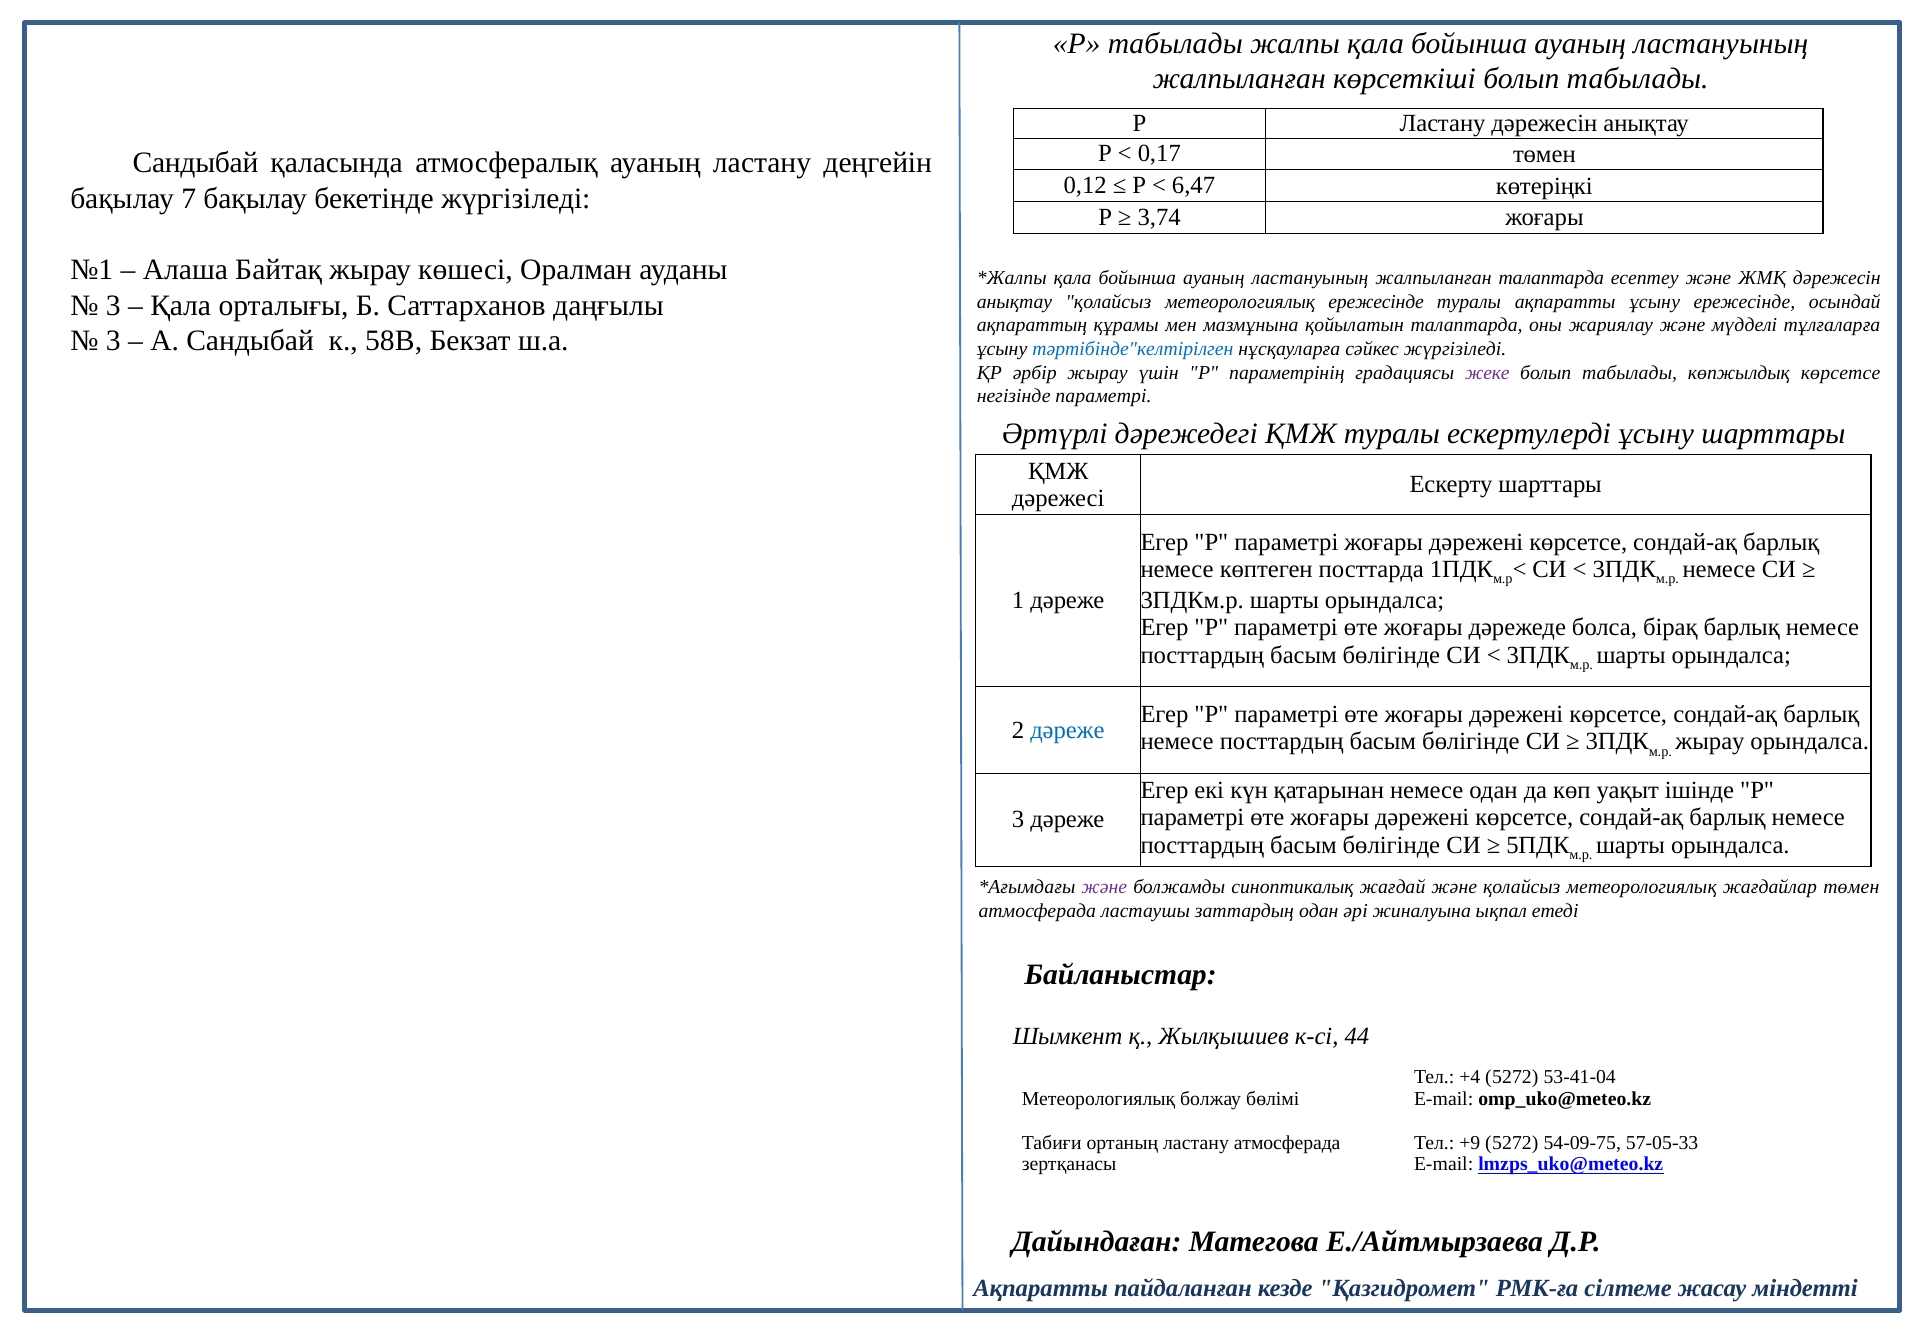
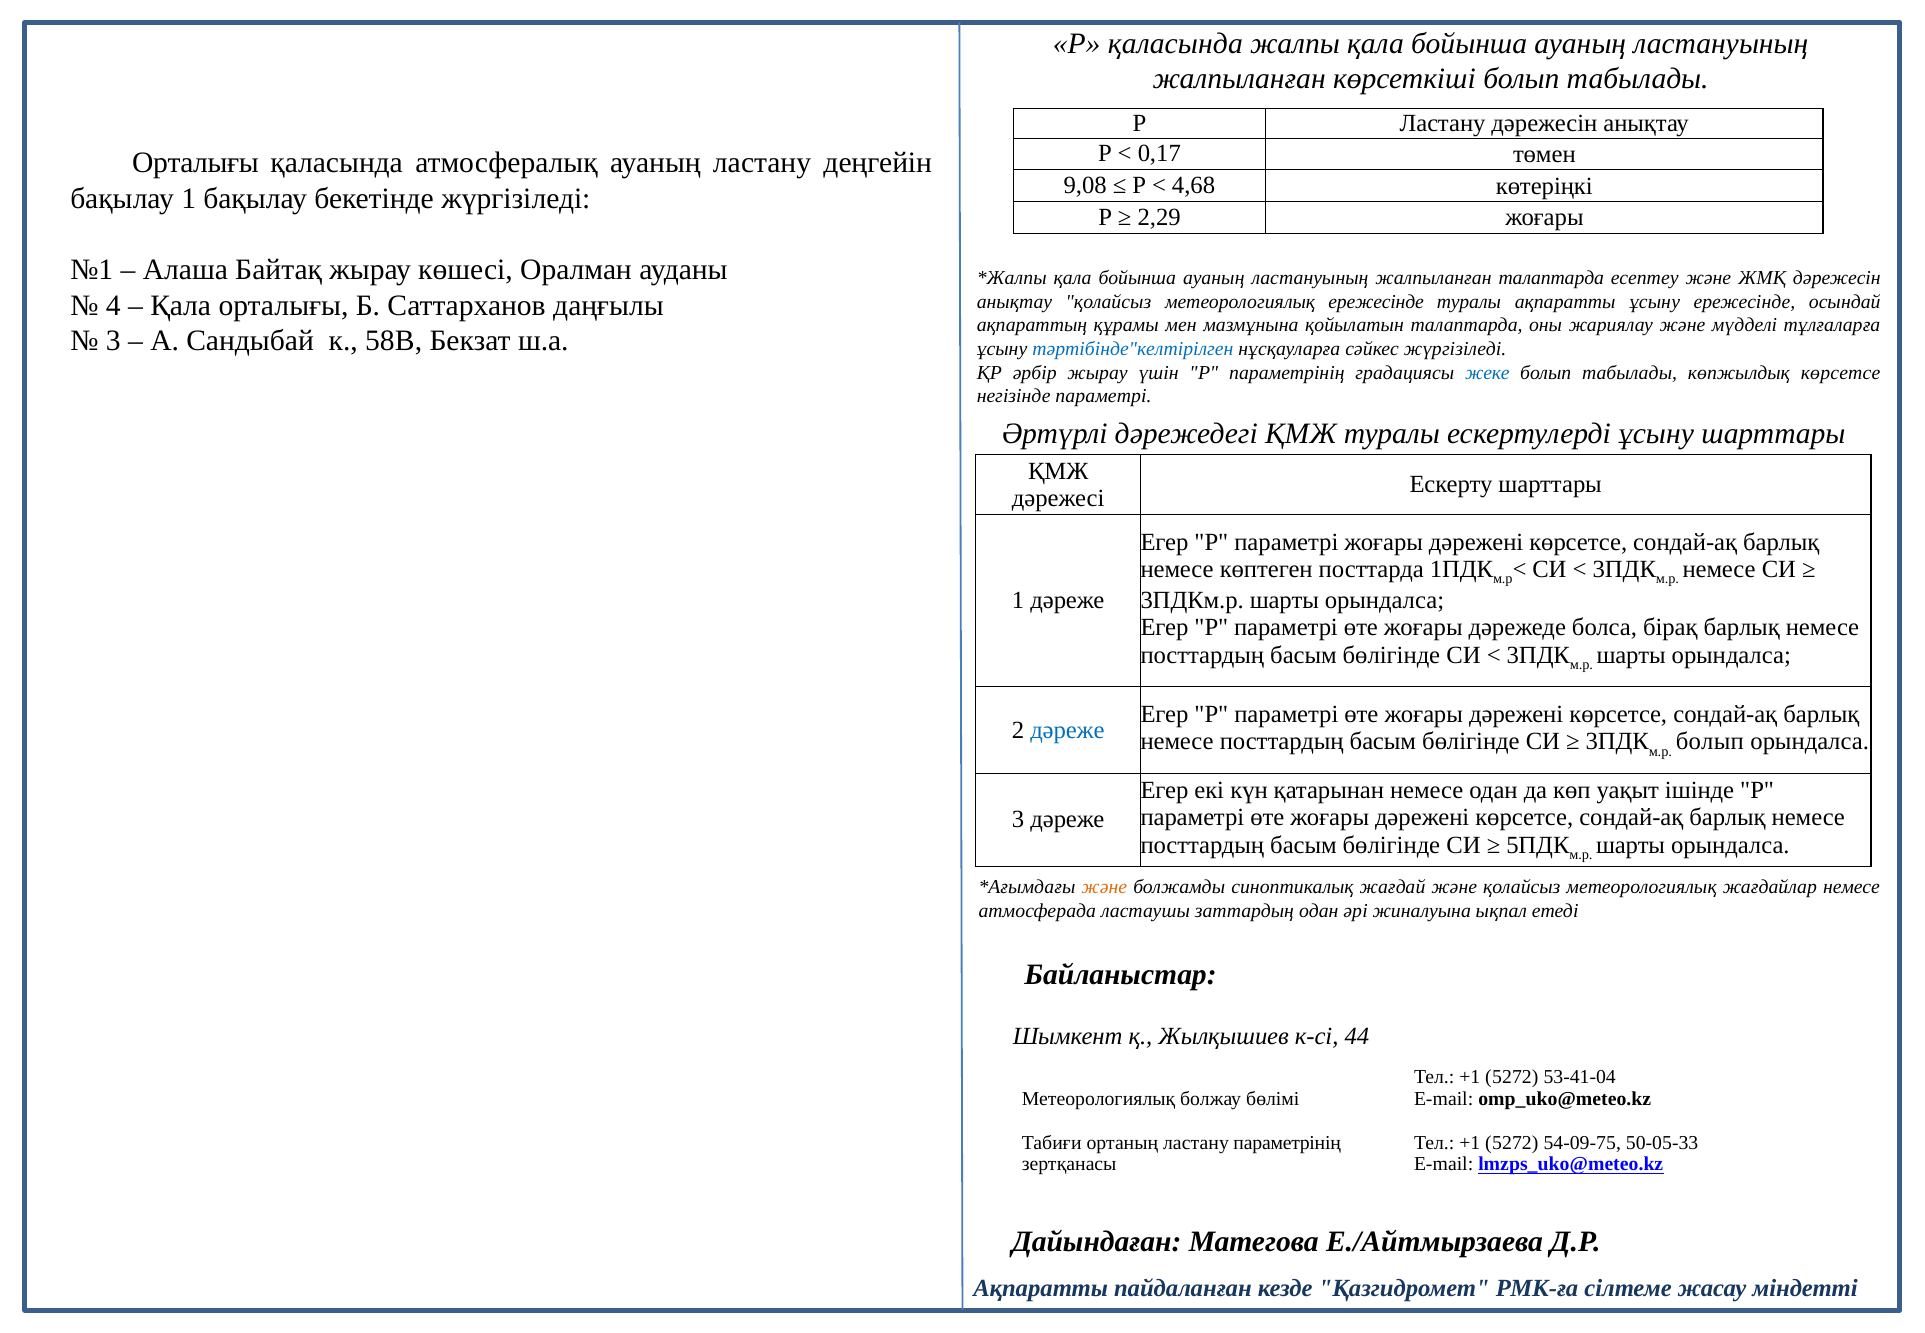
Р табылады: табылады -> қаласында
Сандыбай at (195, 163): Сандыбай -> Орталығы
0,12: 0,12 -> 9,08
6,47: 6,47 -> 4,68
бақылау 7: 7 -> 1
3,74: 3,74 -> 2,29
3 at (113, 305): 3 -> 4
жеке colour: purple -> blue
жырау at (1710, 742): жырау -> болып
және at (1104, 887) colour: purple -> orange
жағдайлар төмен: төмен -> немесе
+4 at (1470, 1077): +4 -> +1
ластану атмосферада: атмосферада -> параметрінің
+9 at (1470, 1142): +9 -> +1
57-05-33: 57-05-33 -> 50-05-33
